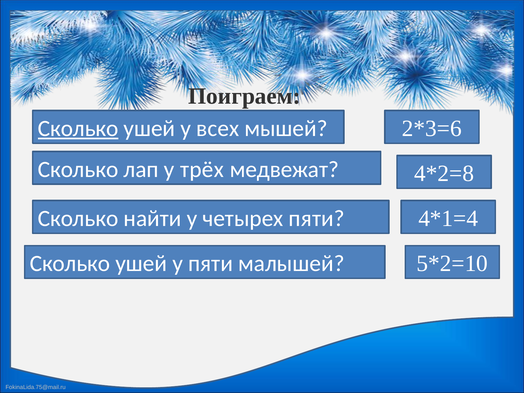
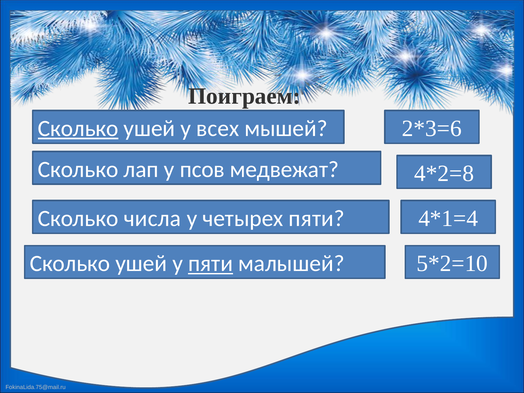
трёх: трёх -> псов
найти: найти -> числа
пяти at (211, 264) underline: none -> present
